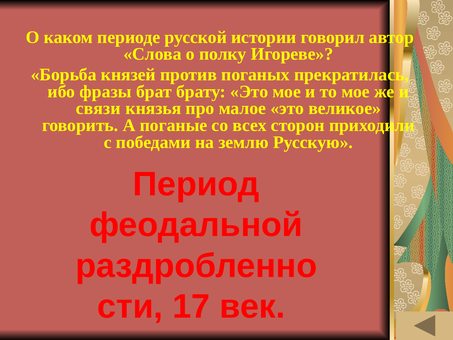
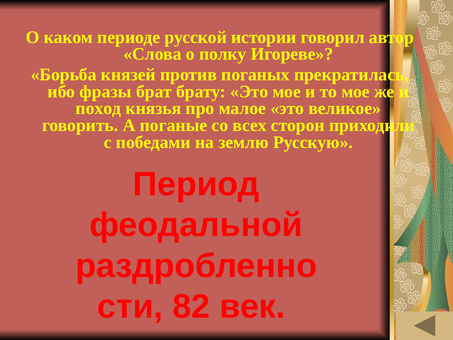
связи: связи -> поход
17: 17 -> 82
